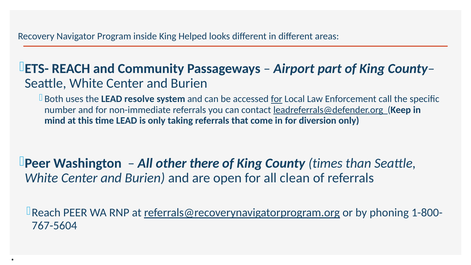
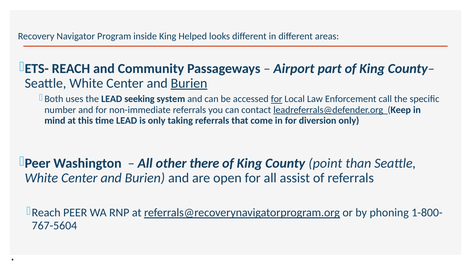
Burien at (189, 83) underline: none -> present
resolve: resolve -> seeking
times: times -> point
clean: clean -> assist
